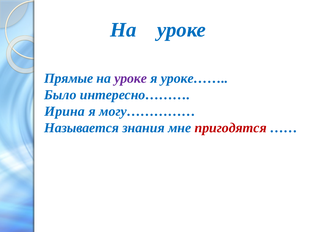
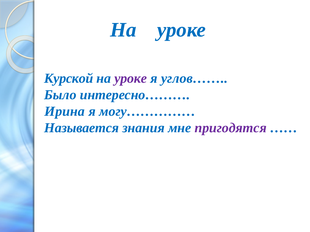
Прямые: Прямые -> Курской
уроке……: уроке…… -> углов……
пригодятся colour: red -> purple
